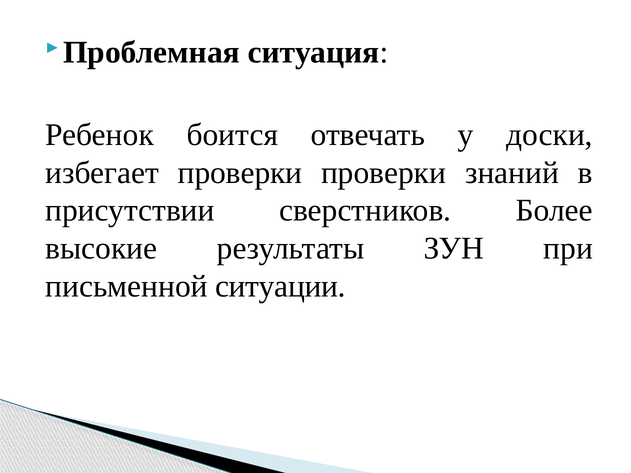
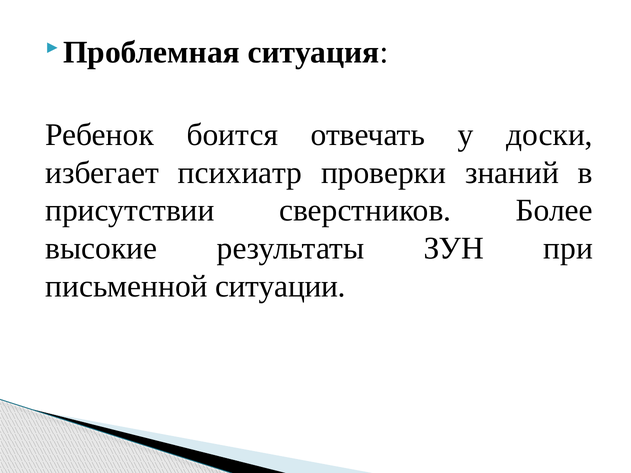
избегает проверки: проверки -> психиатр
